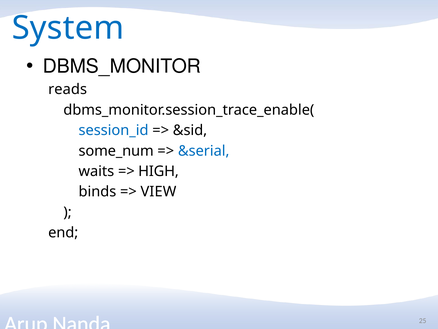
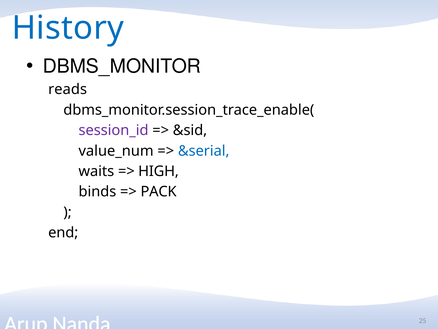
System: System -> History
session_id colour: blue -> purple
some_num: some_num -> value_num
VIEW: VIEW -> PACK
